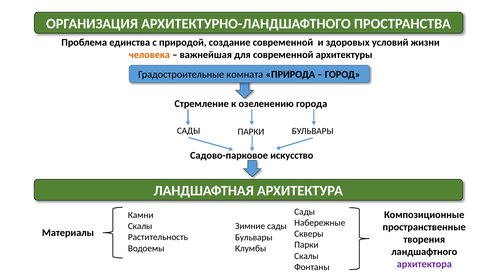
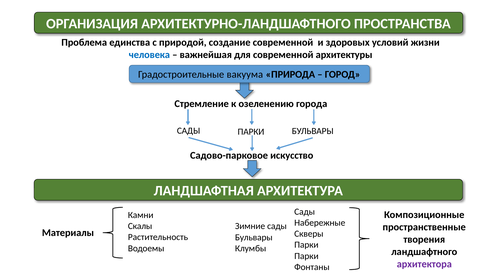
человека colour: orange -> blue
комната: комната -> вакуума
Скалы at (306, 256): Скалы -> Парки
